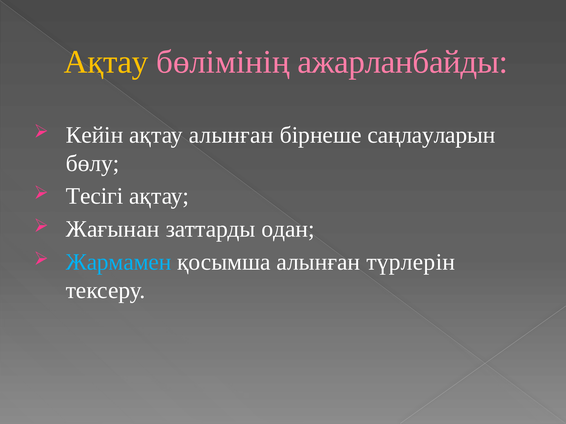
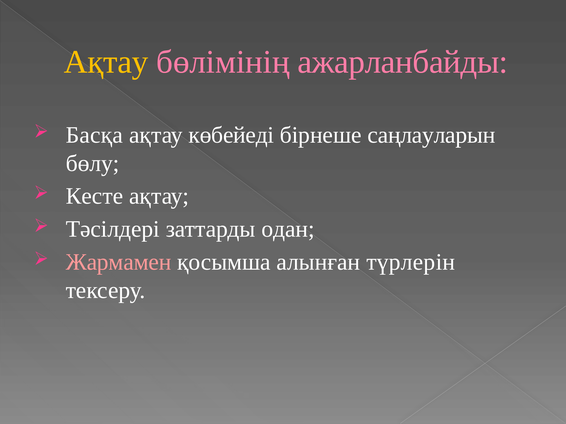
Кейін: Кейін -> Басқа
ақтау алынған: алынған -> көбейеді
Тесігі: Тесігі -> Кесте
Жағынан: Жағынан -> Тәсілдері
Жармамен colour: light blue -> pink
